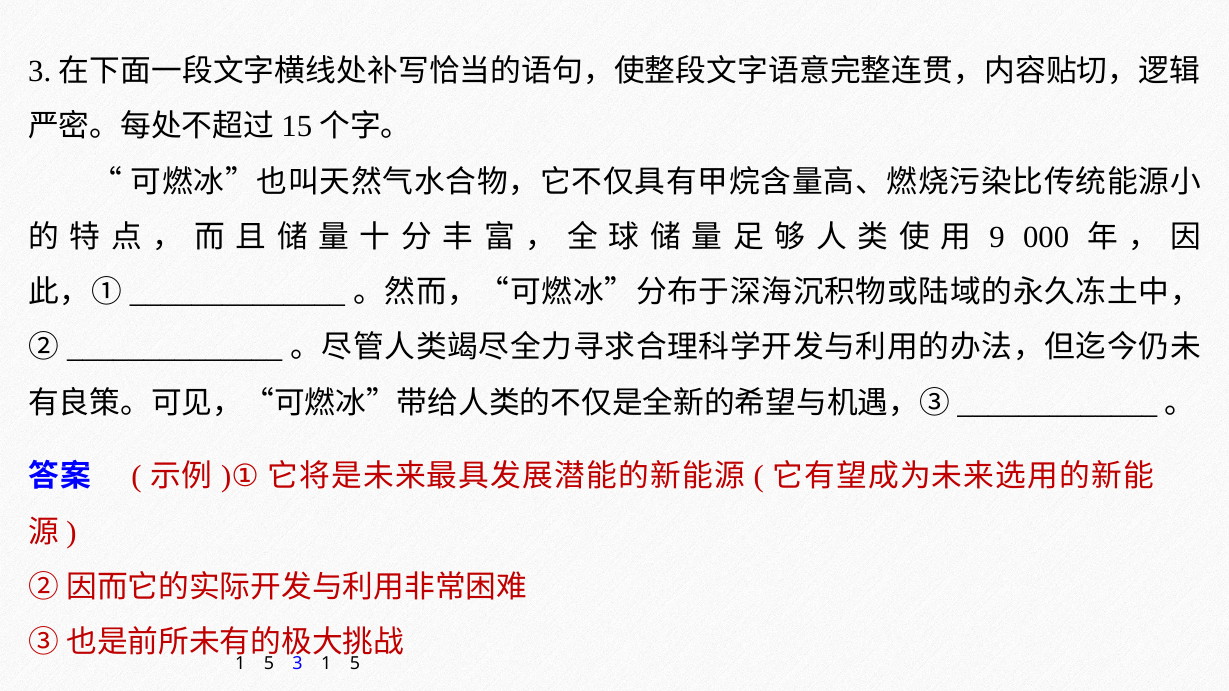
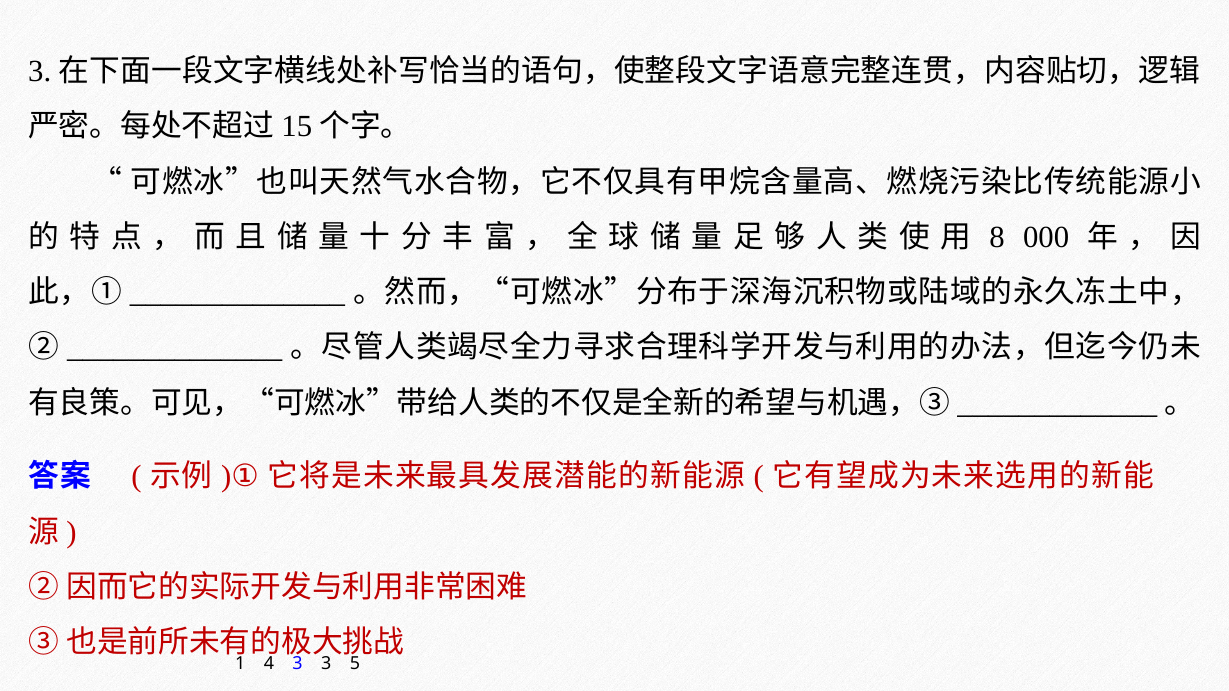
9: 9 -> 8
5 at (269, 665): 5 -> 4
3 1: 1 -> 3
